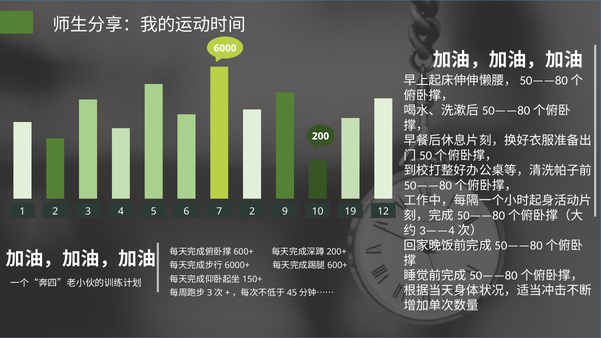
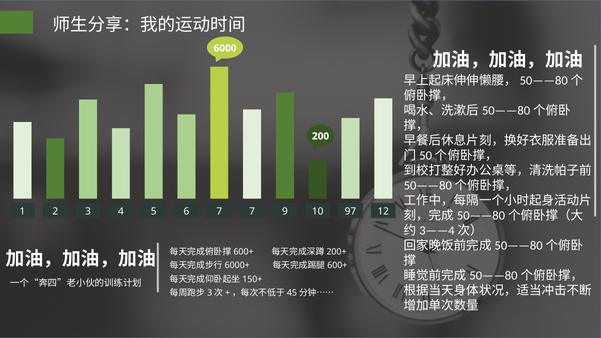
7 2: 2 -> 7
19: 19 -> 97
